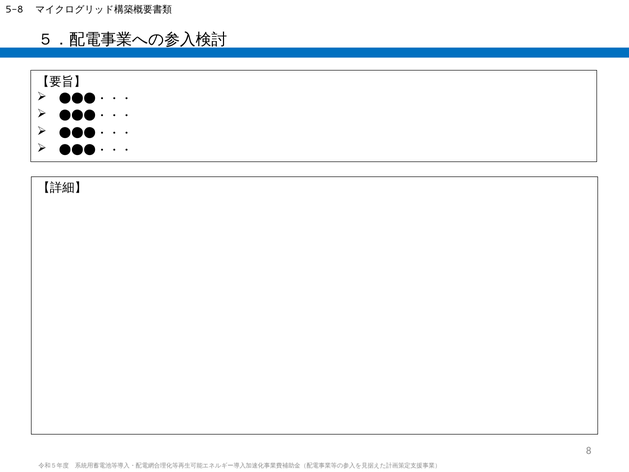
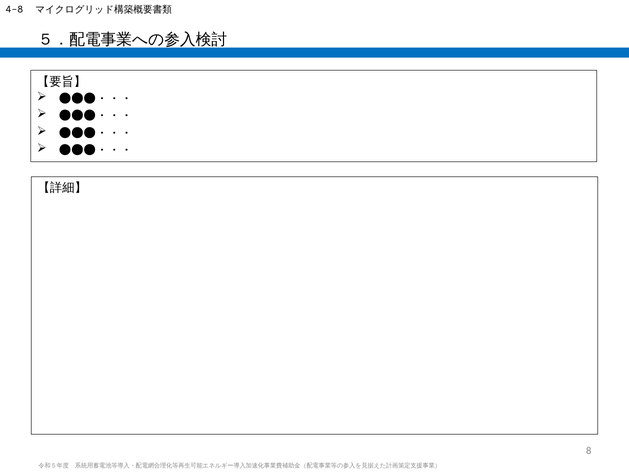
5-8: 5-8 -> 4-8
